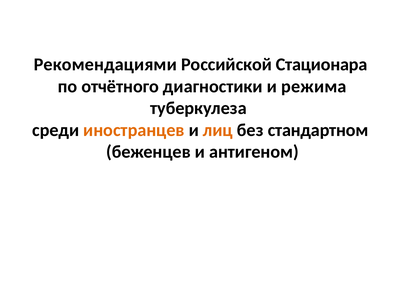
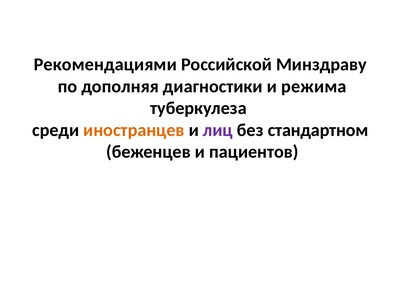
Стационара: Стационара -> Минздраву
отчётного: отчётного -> дополняя
лиц colour: orange -> purple
антигеном: антигеном -> пациентов
